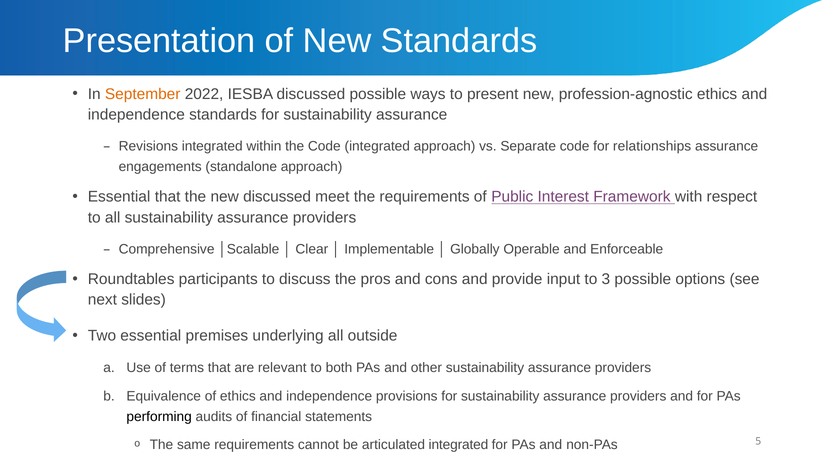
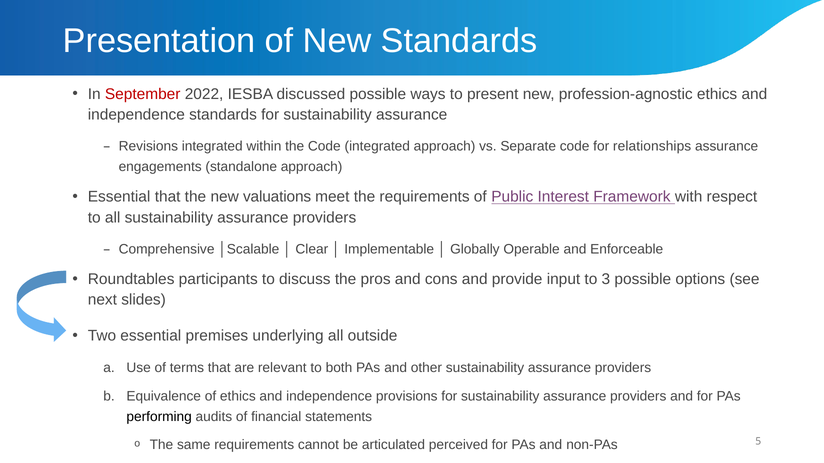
September colour: orange -> red
new discussed: discussed -> valuations
articulated integrated: integrated -> perceived
